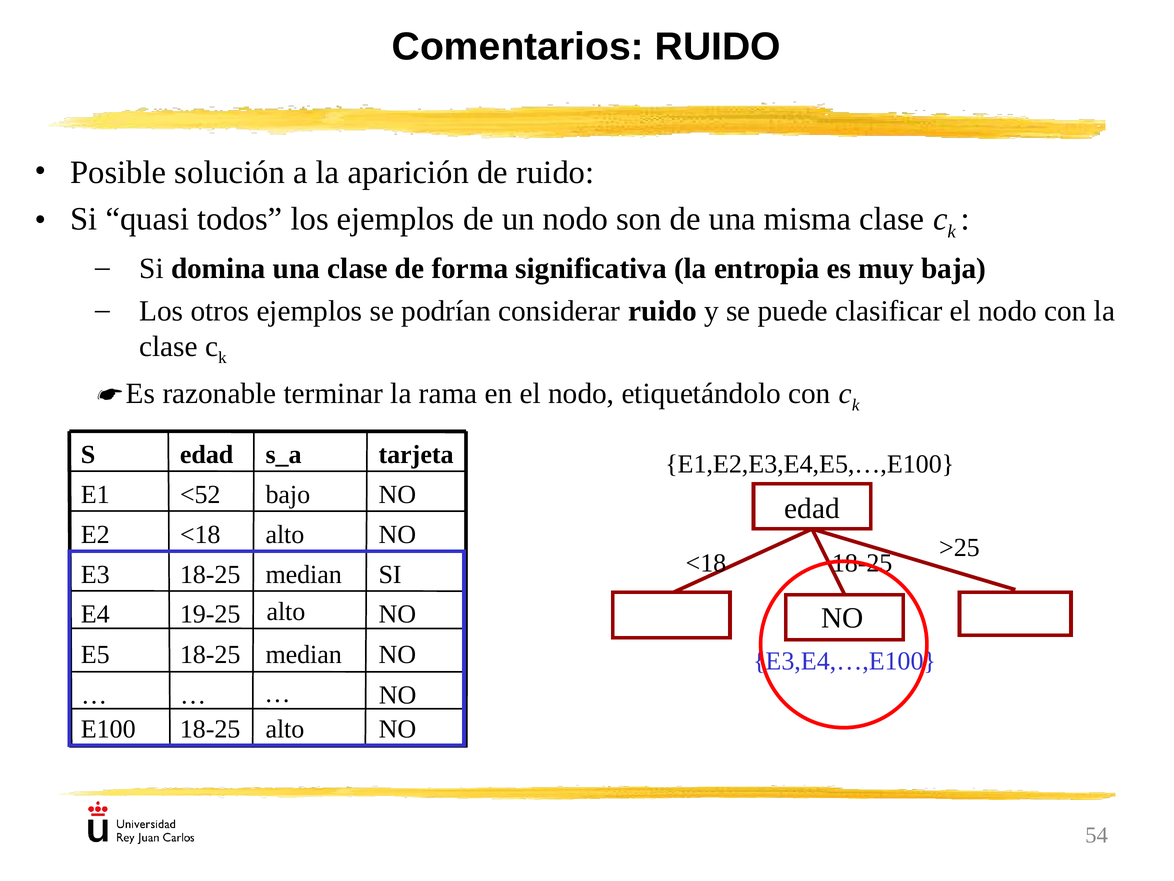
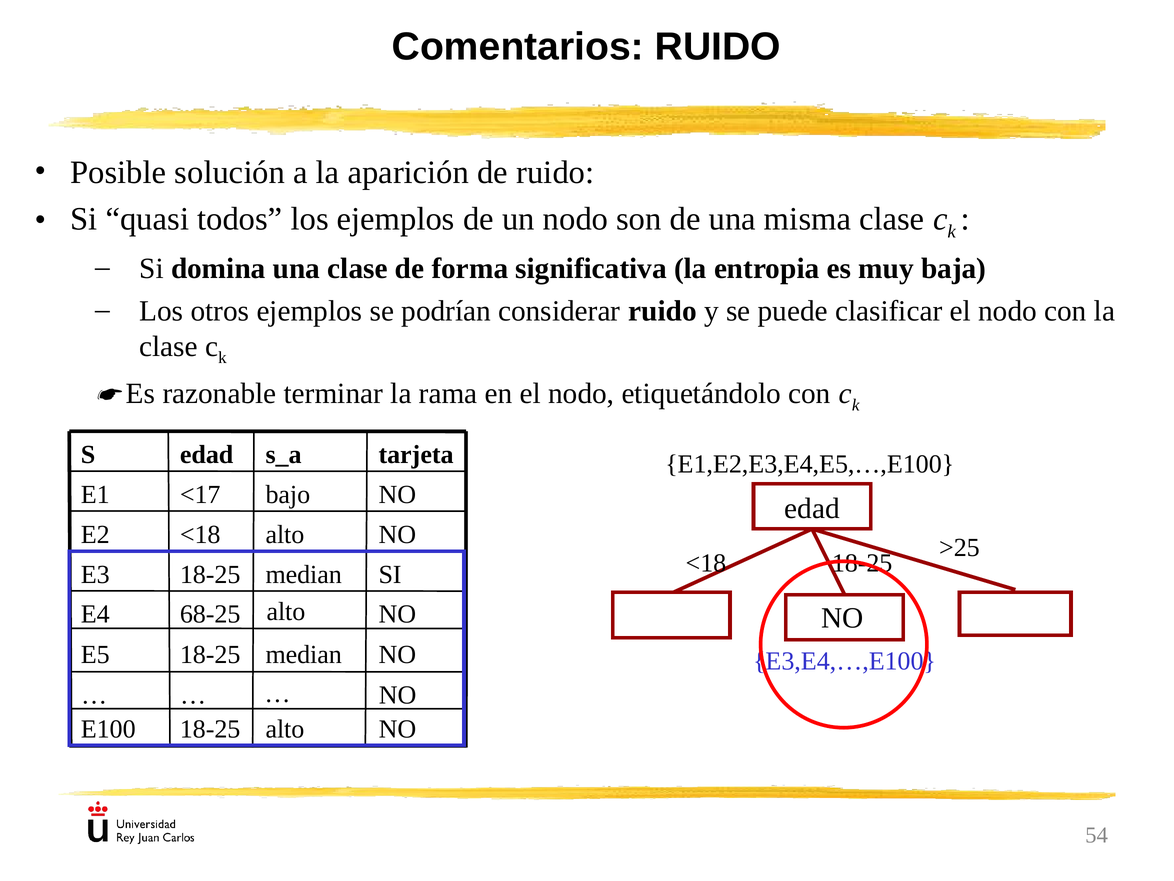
<52: <52 -> <17
19-25: 19-25 -> 68-25
